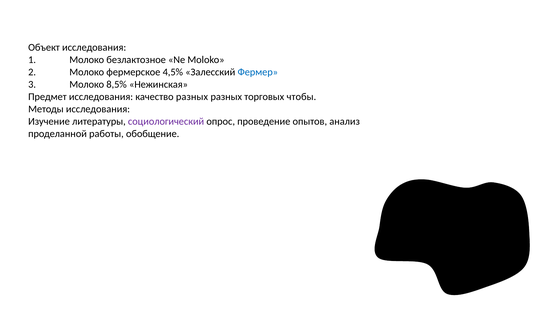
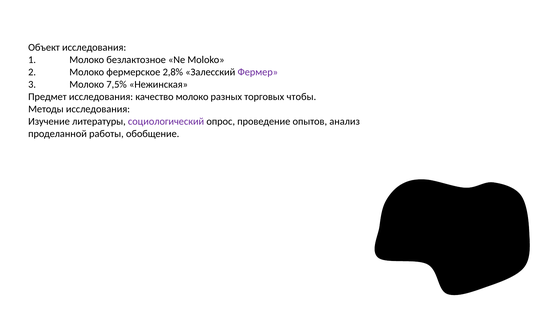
4,5%: 4,5% -> 2,8%
Фермер colour: blue -> purple
8,5%: 8,5% -> 7,5%
качество разных: разных -> молоко
